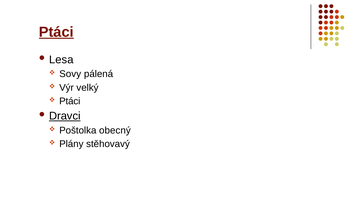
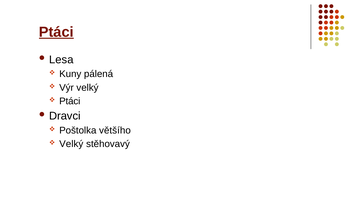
Sovy: Sovy -> Kuny
Dravci underline: present -> none
obecný: obecný -> většího
Plány at (71, 144): Plány -> Velký
